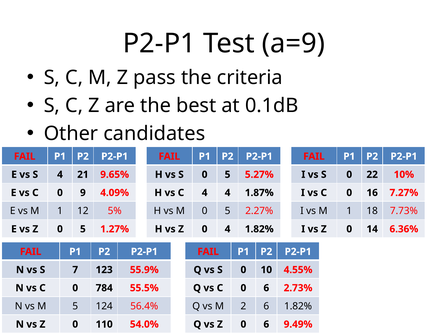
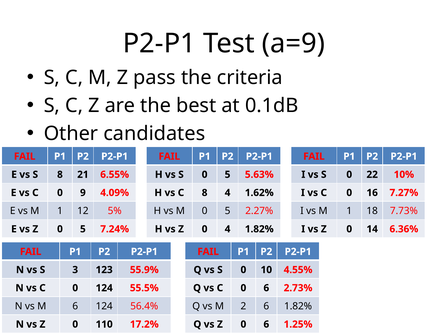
S 4: 4 -> 8
9.65%: 9.65% -> 6.55%
5.27%: 5.27% -> 5.63%
C 4: 4 -> 8
1.87%: 1.87% -> 1.62%
1.27%: 1.27% -> 7.24%
7: 7 -> 3
0 784: 784 -> 124
M 5: 5 -> 6
54.0%: 54.0% -> 17.2%
9.49%: 9.49% -> 1.25%
